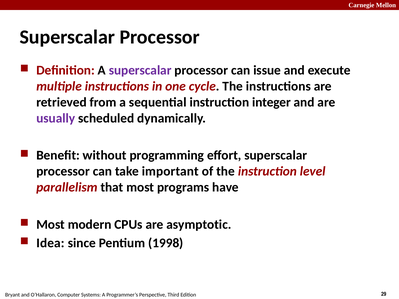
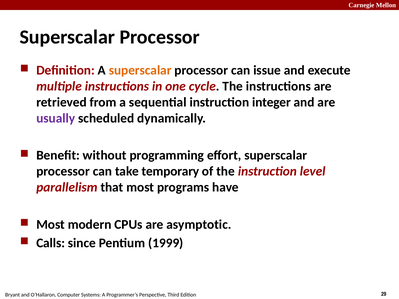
superscalar at (140, 70) colour: purple -> orange
important: important -> temporary
Idea: Idea -> Calls
1998: 1998 -> 1999
